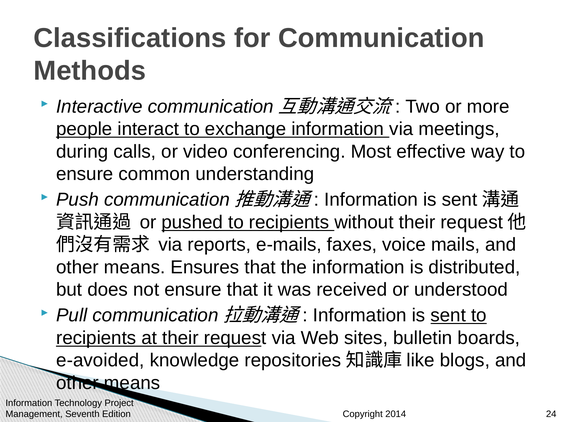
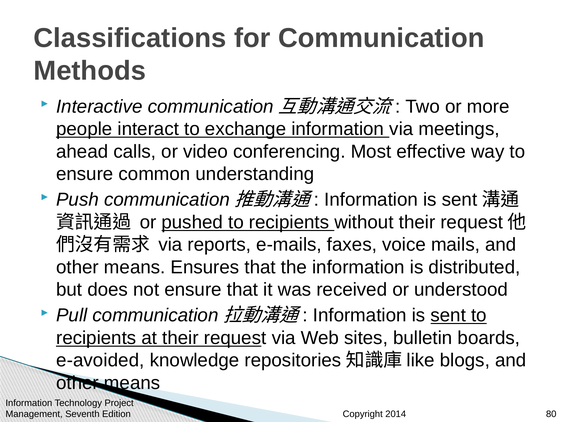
during: during -> ahead
24: 24 -> 80
